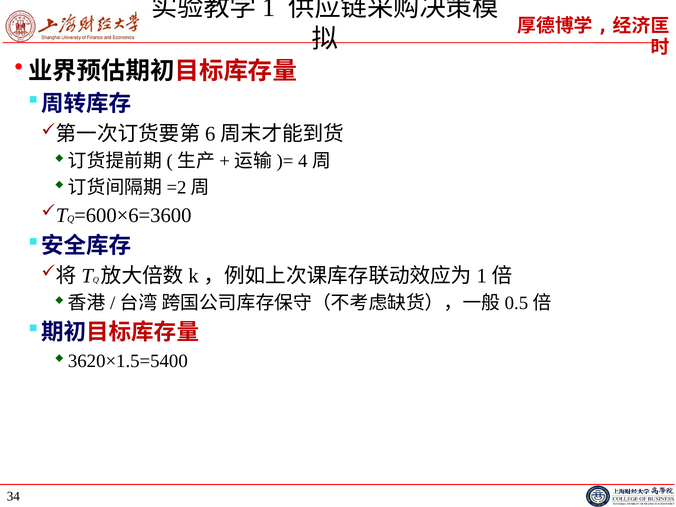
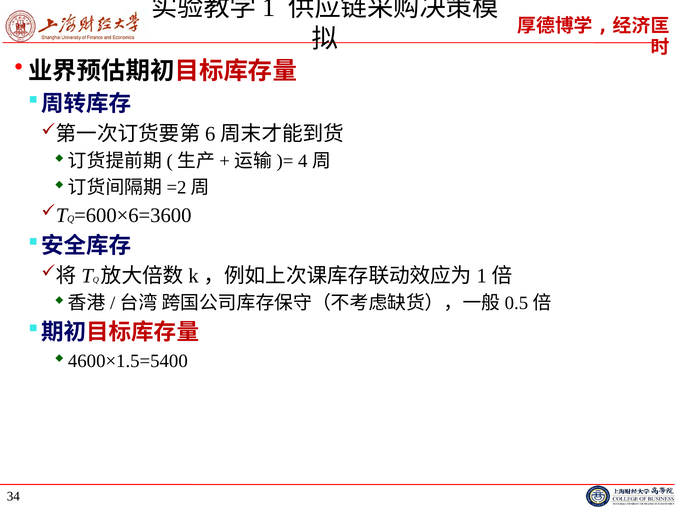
3620×1.5=5400: 3620×1.5=5400 -> 4600×1.5=5400
